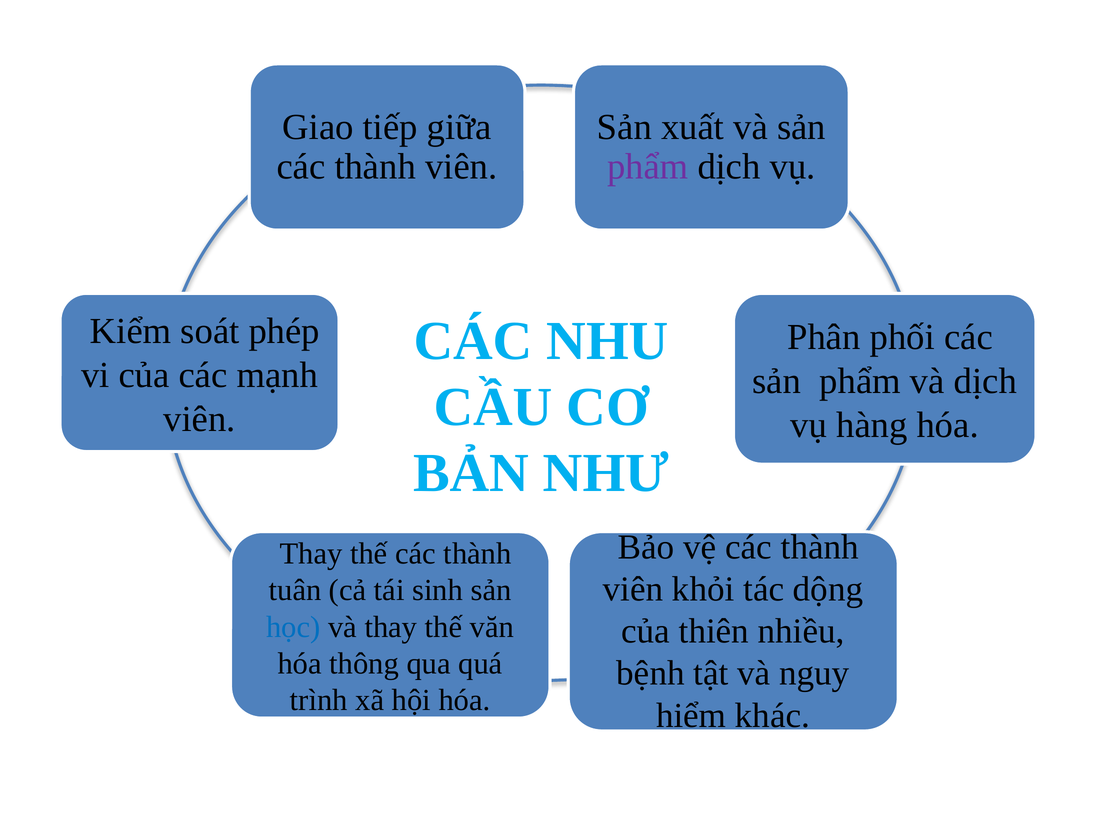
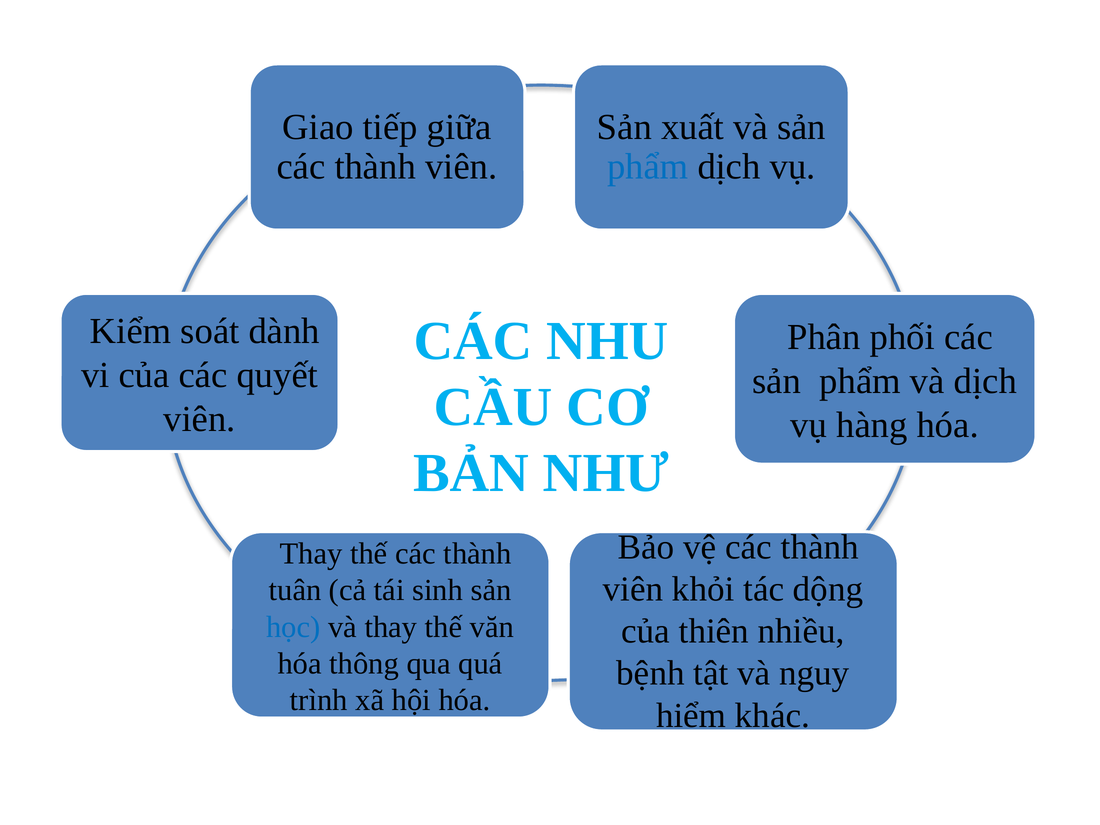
phẩm at (648, 167) colour: purple -> blue
phép: phép -> dành
mạnh: mạnh -> quyết
